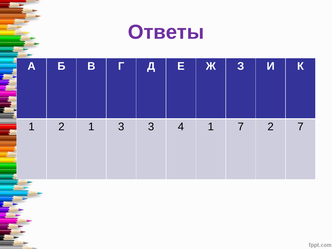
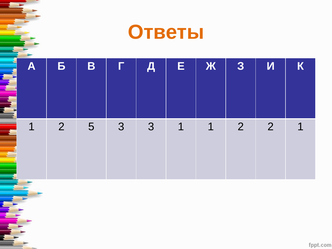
Ответы colour: purple -> orange
2 1: 1 -> 5
3 4: 4 -> 1
7 at (241, 127): 7 -> 2
2 7: 7 -> 1
